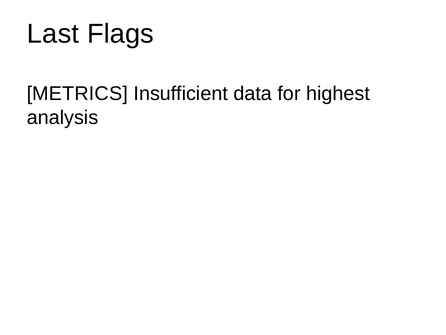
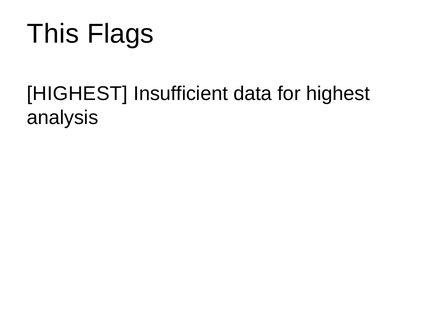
Last: Last -> This
METRICS at (77, 94): METRICS -> HIGHEST
